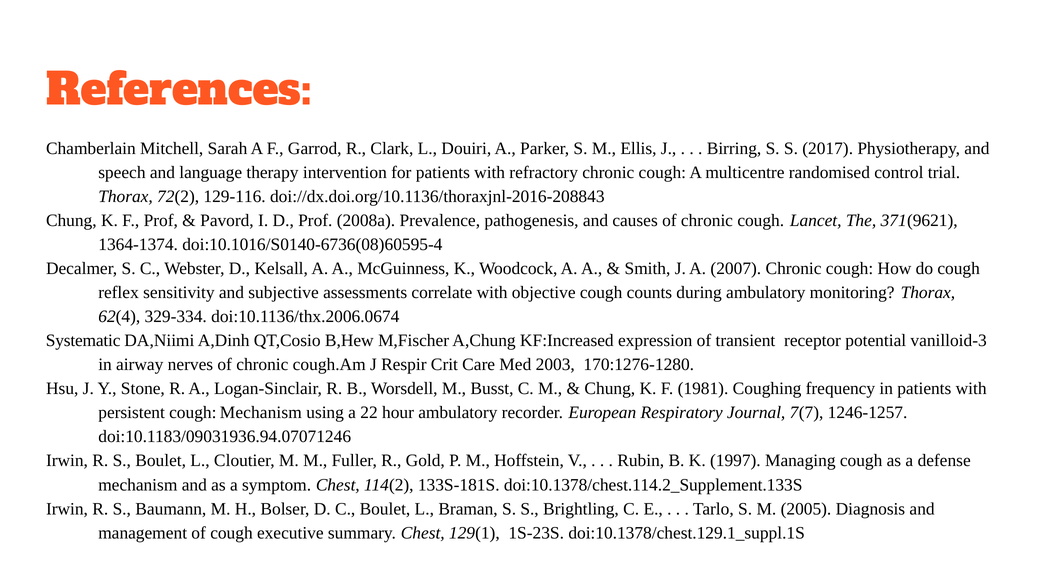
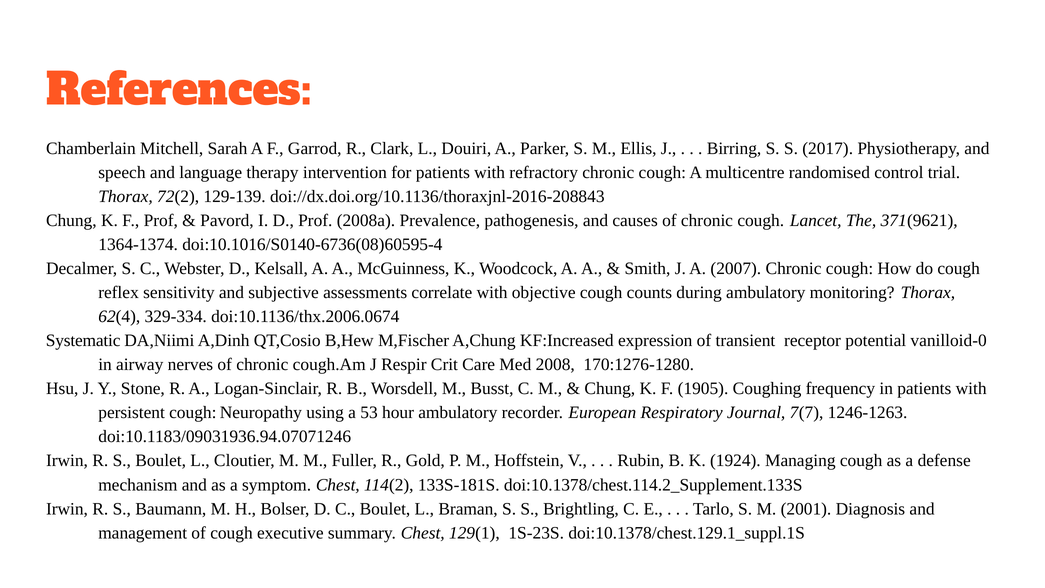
129-116: 129-116 -> 129-139
vanilloid-3: vanilloid-3 -> vanilloid-0
2003: 2003 -> 2008
1981: 1981 -> 1905
cough Mechanism: Mechanism -> Neuropathy
22: 22 -> 53
1246-1257: 1246-1257 -> 1246-1263
1997: 1997 -> 1924
2005: 2005 -> 2001
